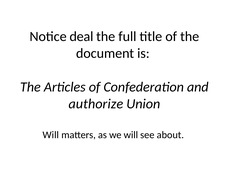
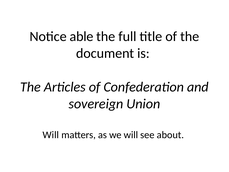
deal: deal -> able
authorize: authorize -> sovereign
